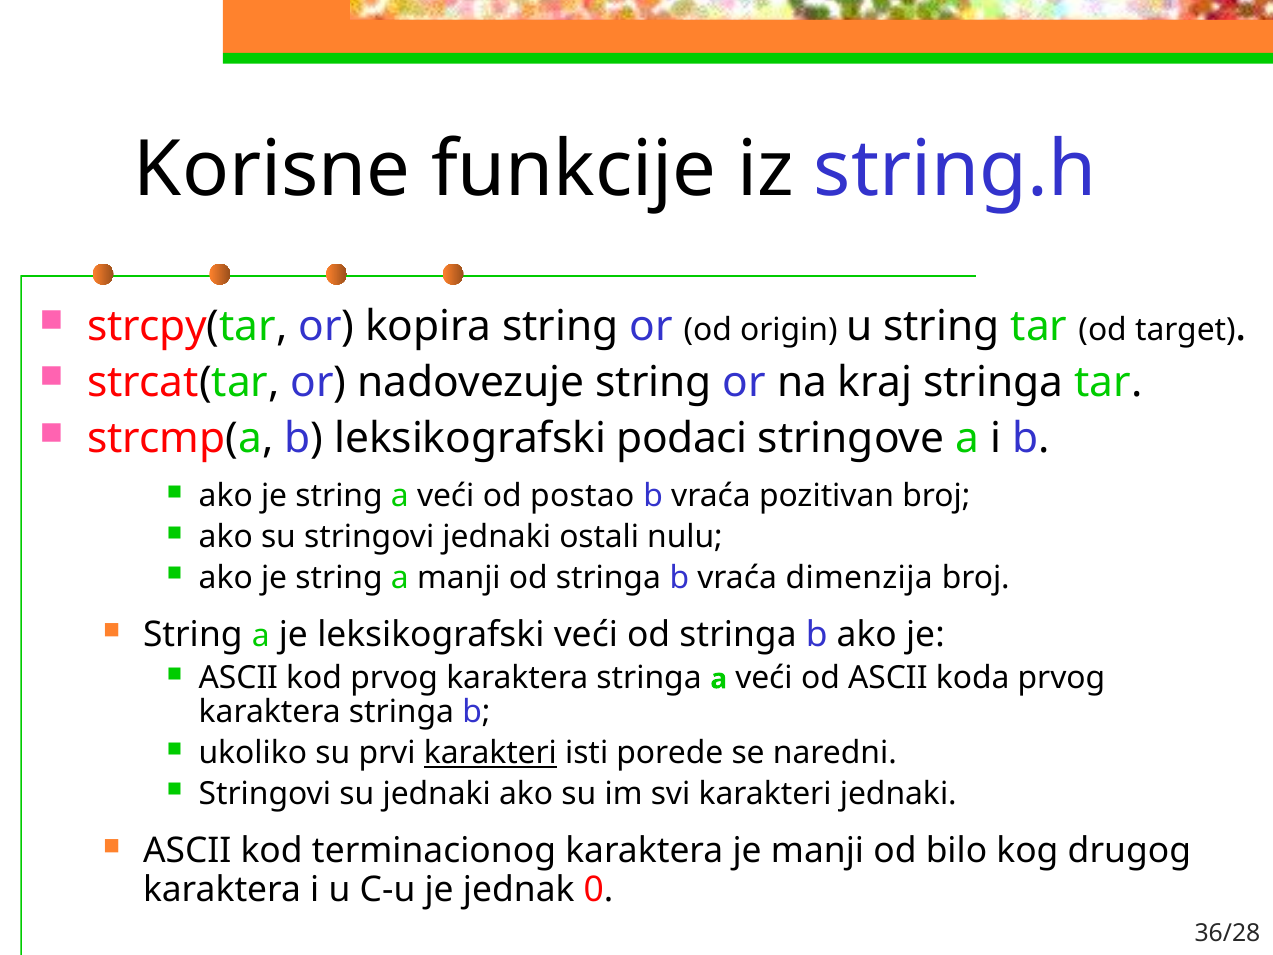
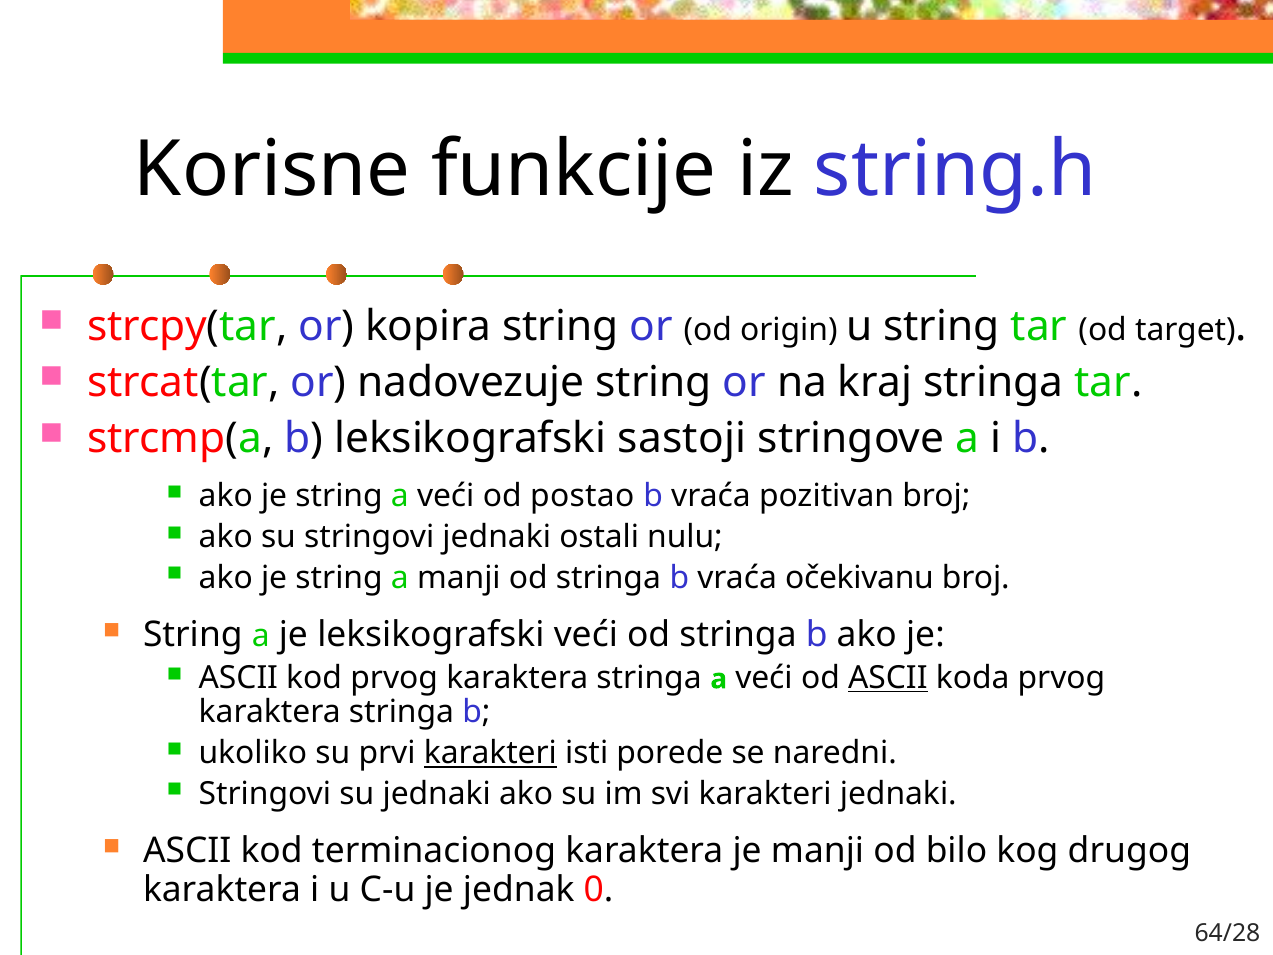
podaci: podaci -> sastoji
dimenzija: dimenzija -> očekivanu
ASCII at (888, 678) underline: none -> present
36/28: 36/28 -> 64/28
